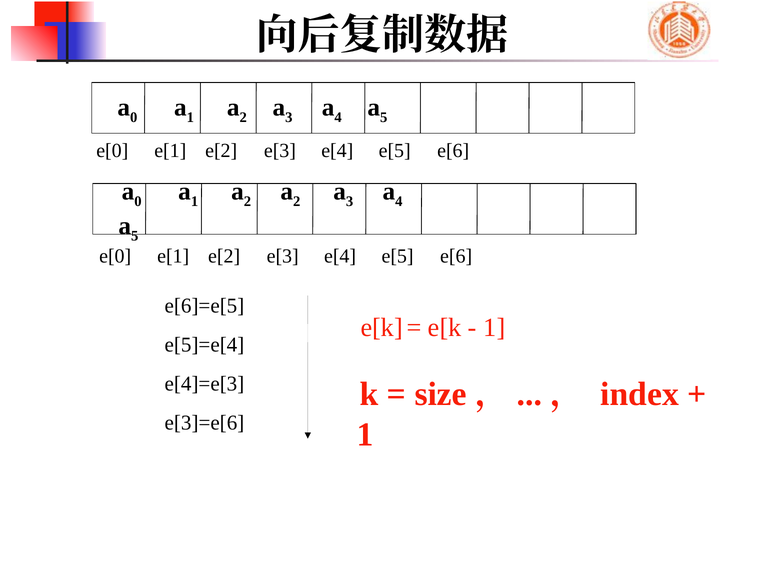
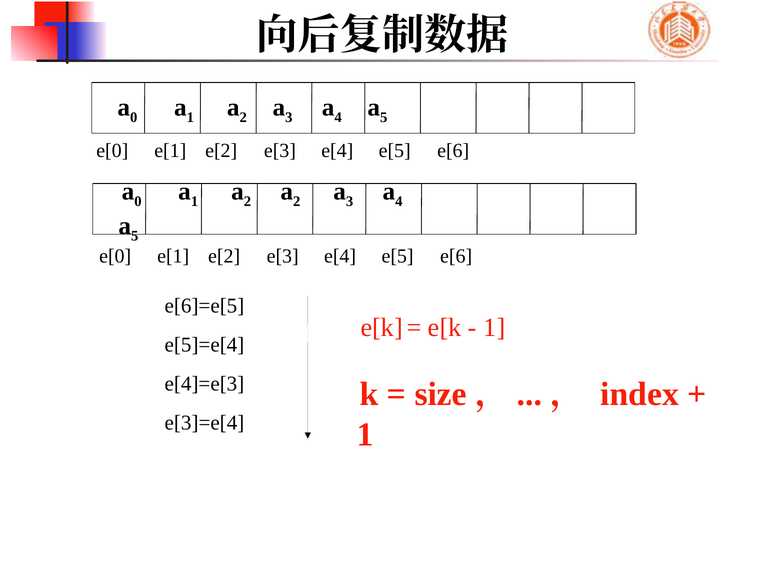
e[3]=e[6: e[3]=e[6 -> e[3]=e[4
